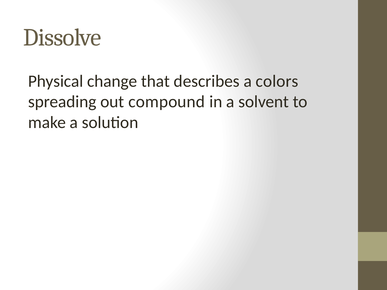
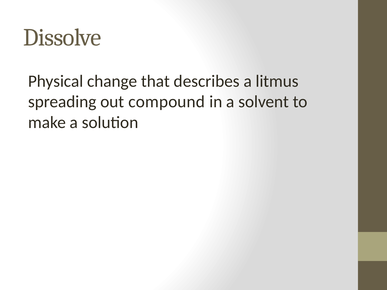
colors: colors -> litmus
